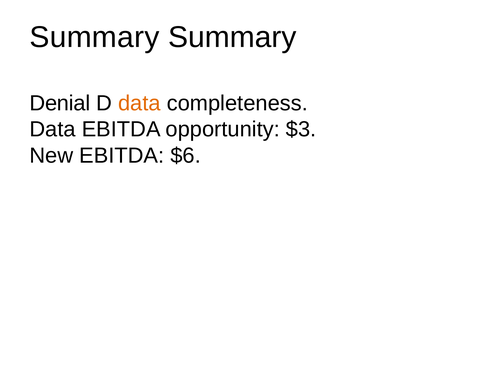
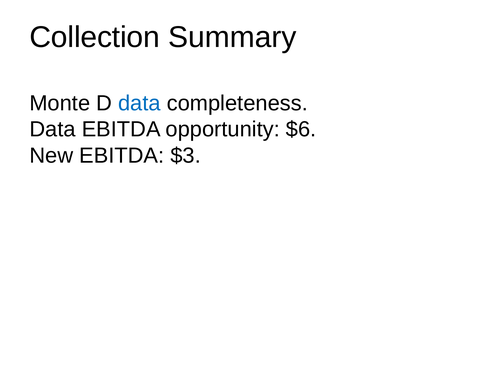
Summary at (94, 37): Summary -> Collection
Denial: Denial -> Monte
data at (139, 103) colour: orange -> blue
$3: $3 -> $6
$6: $6 -> $3
